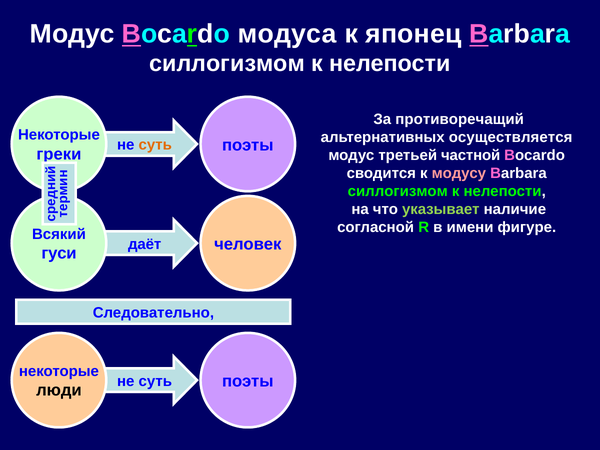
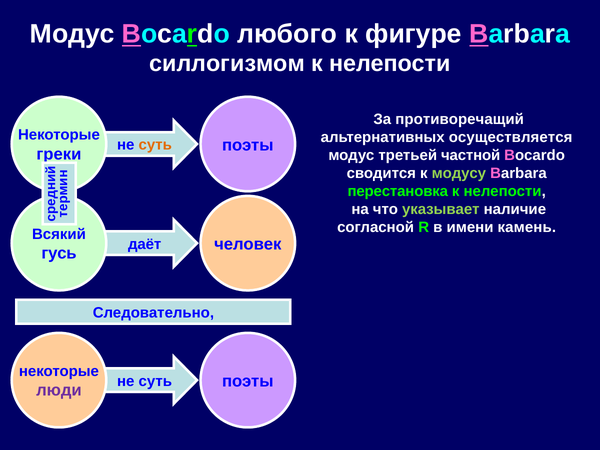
модуса: модуса -> любого
японец: японец -> фигуре
модусу colour: pink -> light green
силлогизмом at (398, 191): силлогизмом -> перестановка
фигуре: фигуре -> камень
гуси: гуси -> гусь
люди colour: black -> purple
